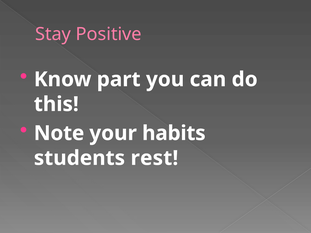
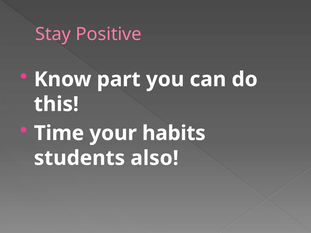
Note: Note -> Time
rest: rest -> also
